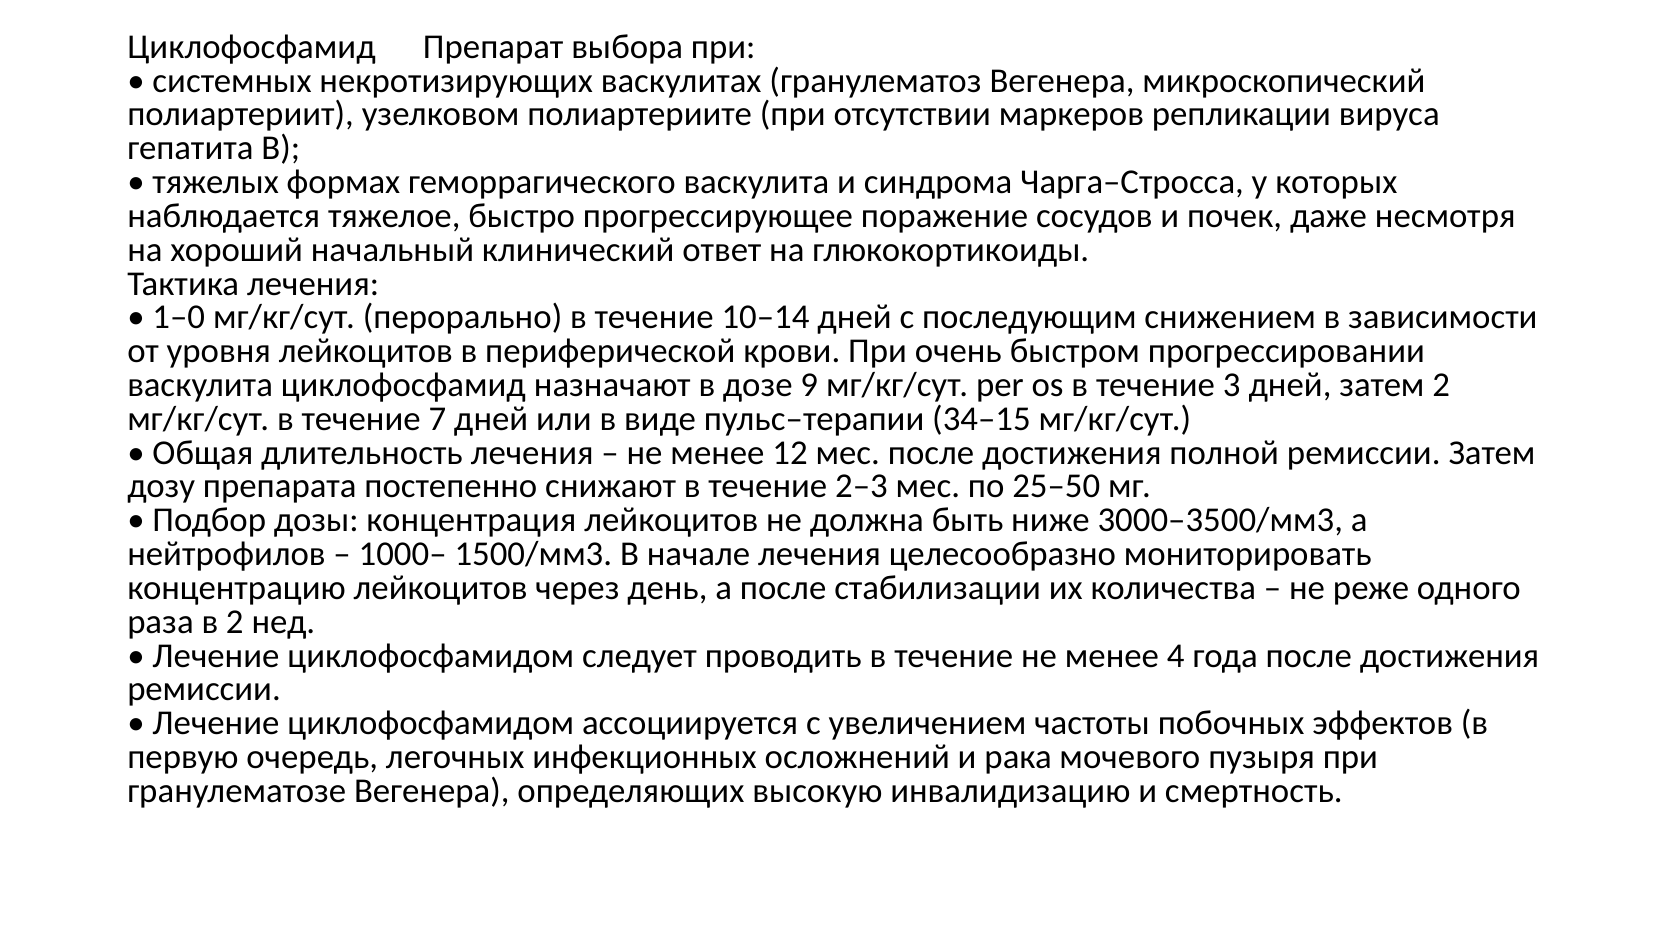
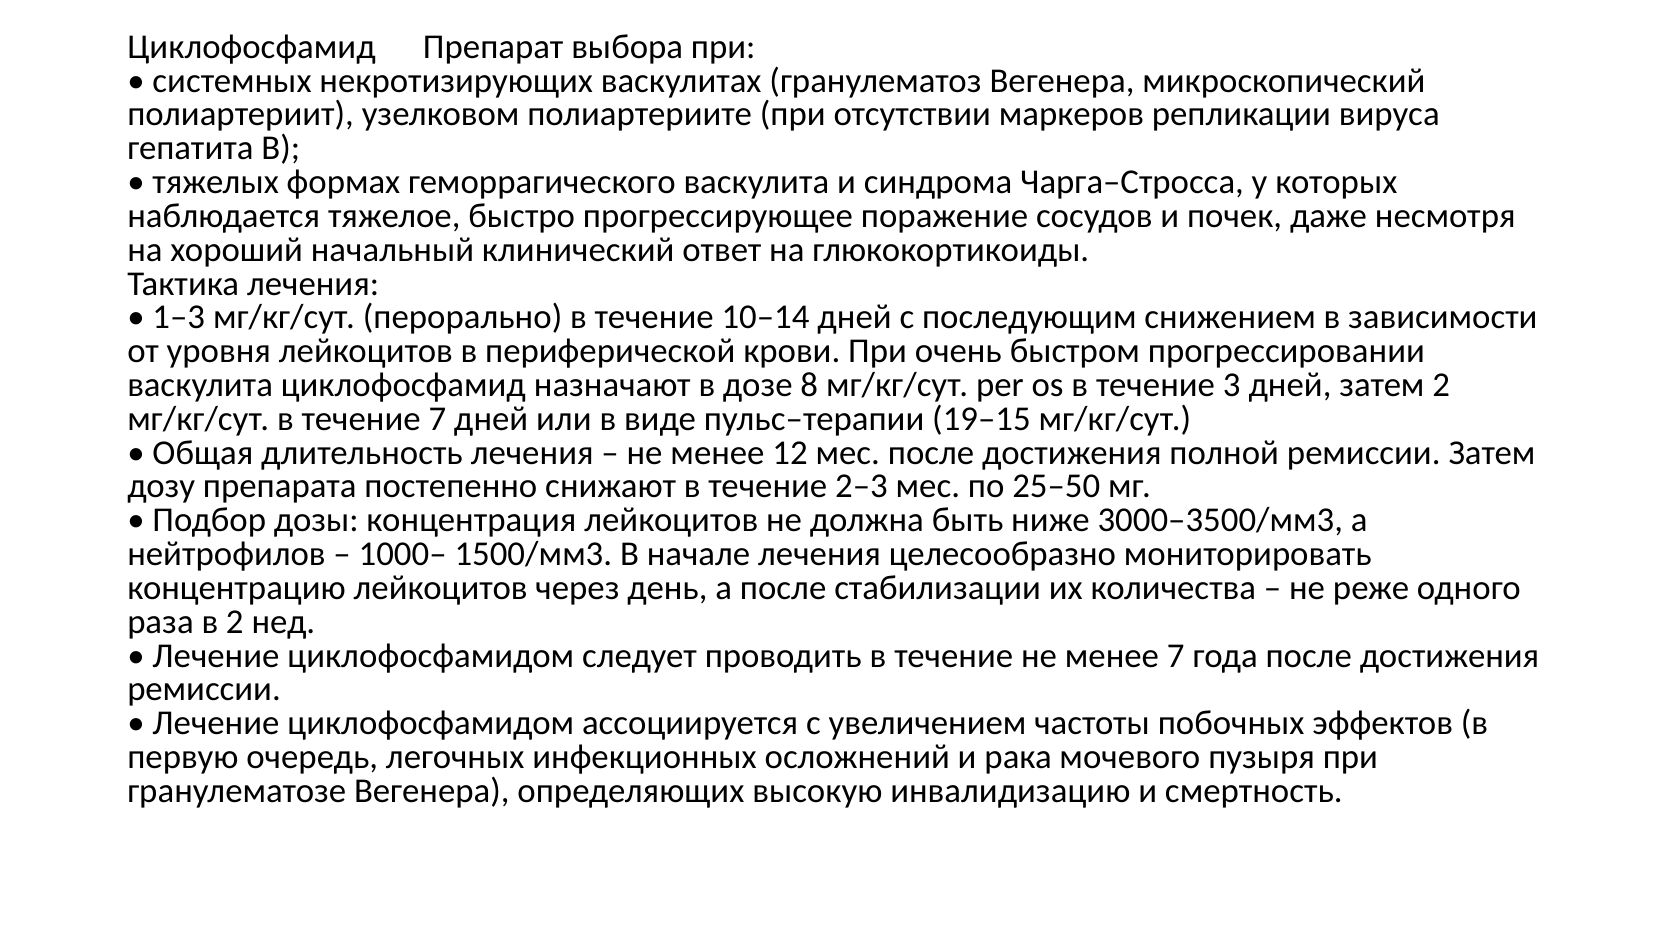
1–0: 1–0 -> 1–3
9: 9 -> 8
34–15: 34–15 -> 19–15
менее 4: 4 -> 7
